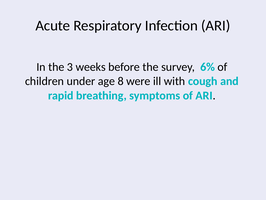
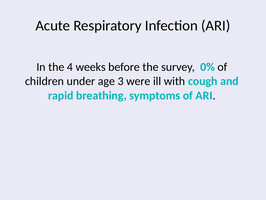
3: 3 -> 4
6%: 6% -> 0%
8: 8 -> 3
